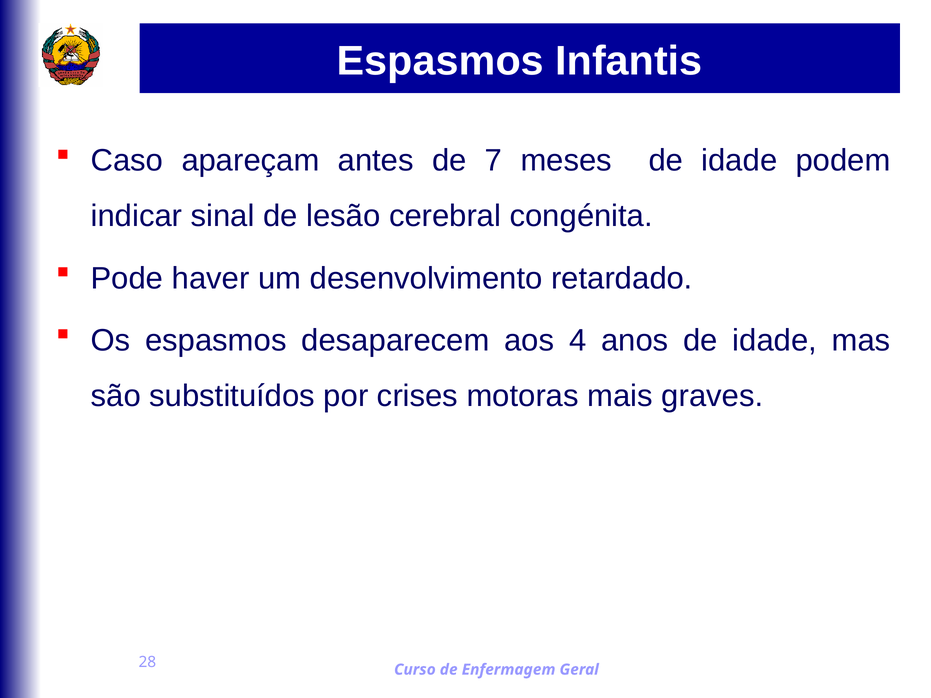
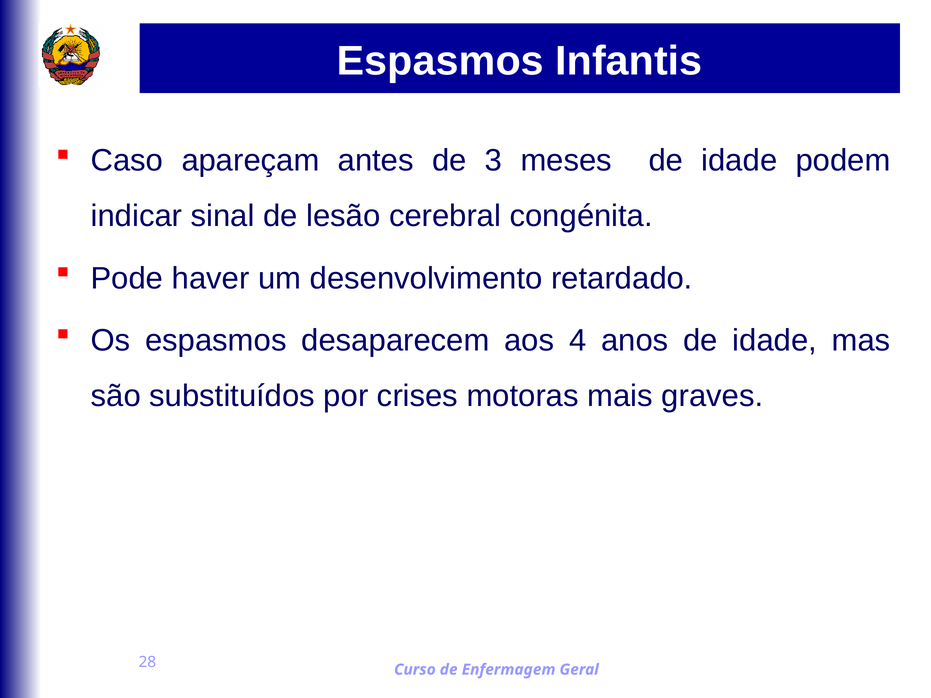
7: 7 -> 3
